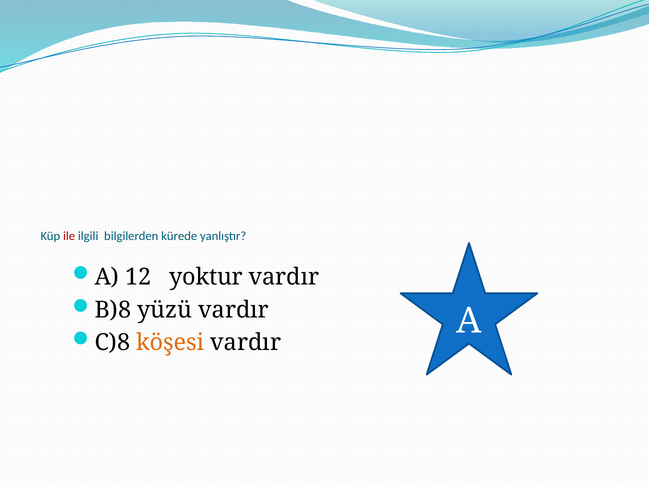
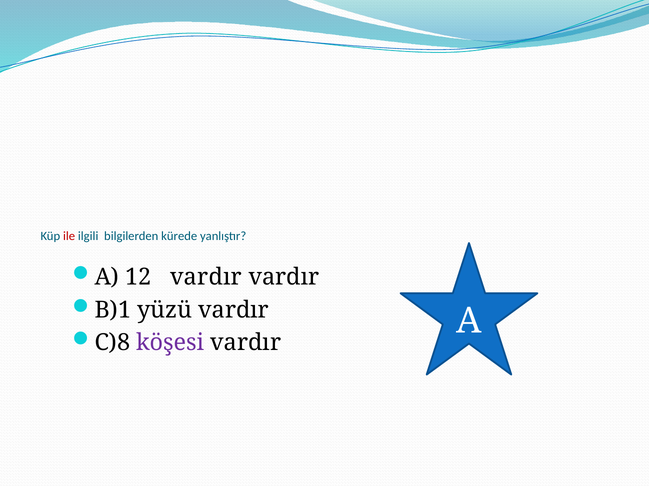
12 yoktur: yoktur -> vardır
B)8: B)8 -> B)1
köşesi colour: orange -> purple
